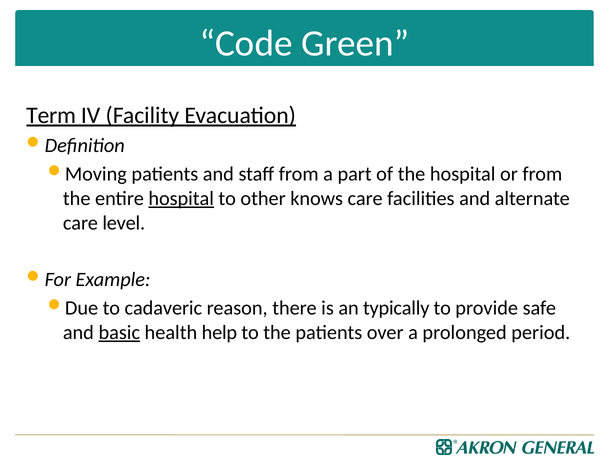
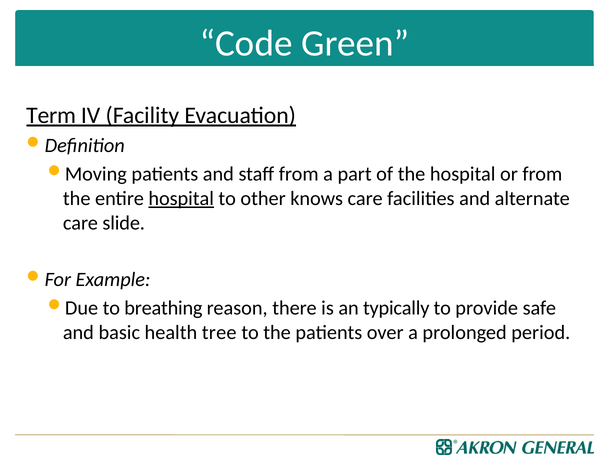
level: level -> slide
cadaveric: cadaveric -> breathing
basic underline: present -> none
help: help -> tree
